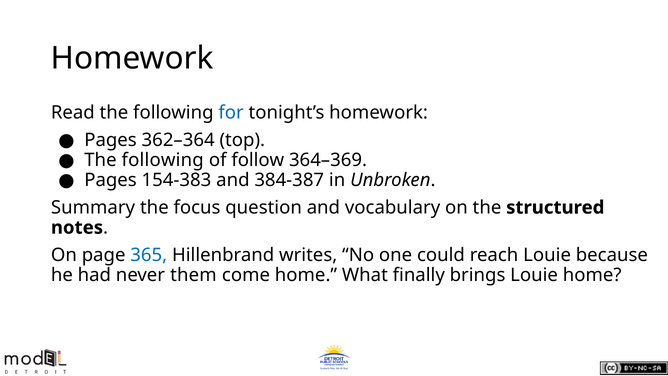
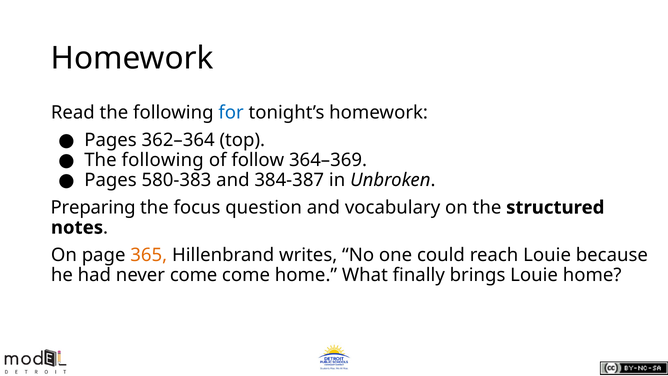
154-383: 154-383 -> 580-383
Summary: Summary -> Preparing
365 colour: blue -> orange
never them: them -> come
